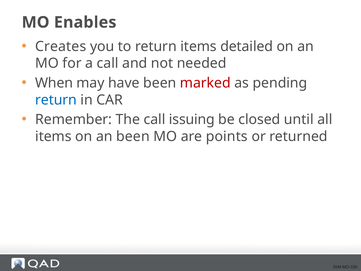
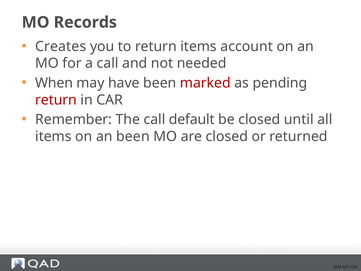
Enables: Enables -> Records
detailed: detailed -> account
return at (56, 100) colour: blue -> red
issuing: issuing -> default
are points: points -> closed
